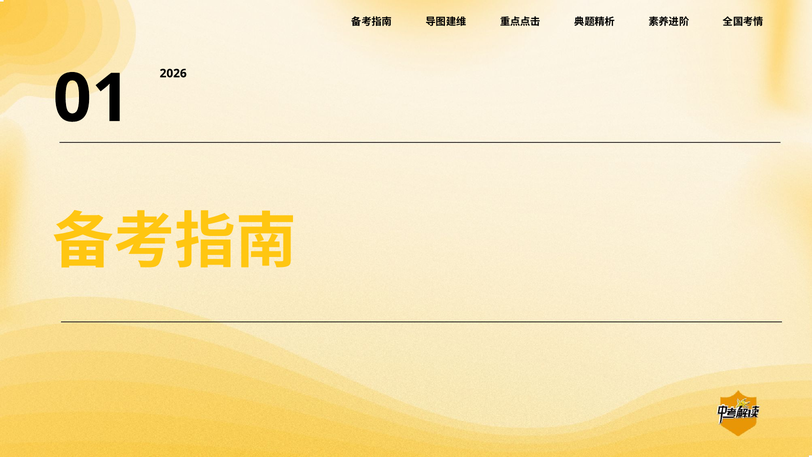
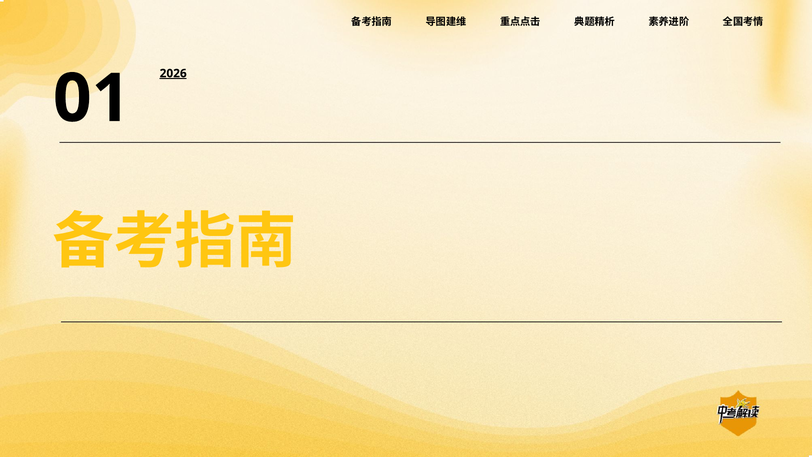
2026 underline: none -> present
